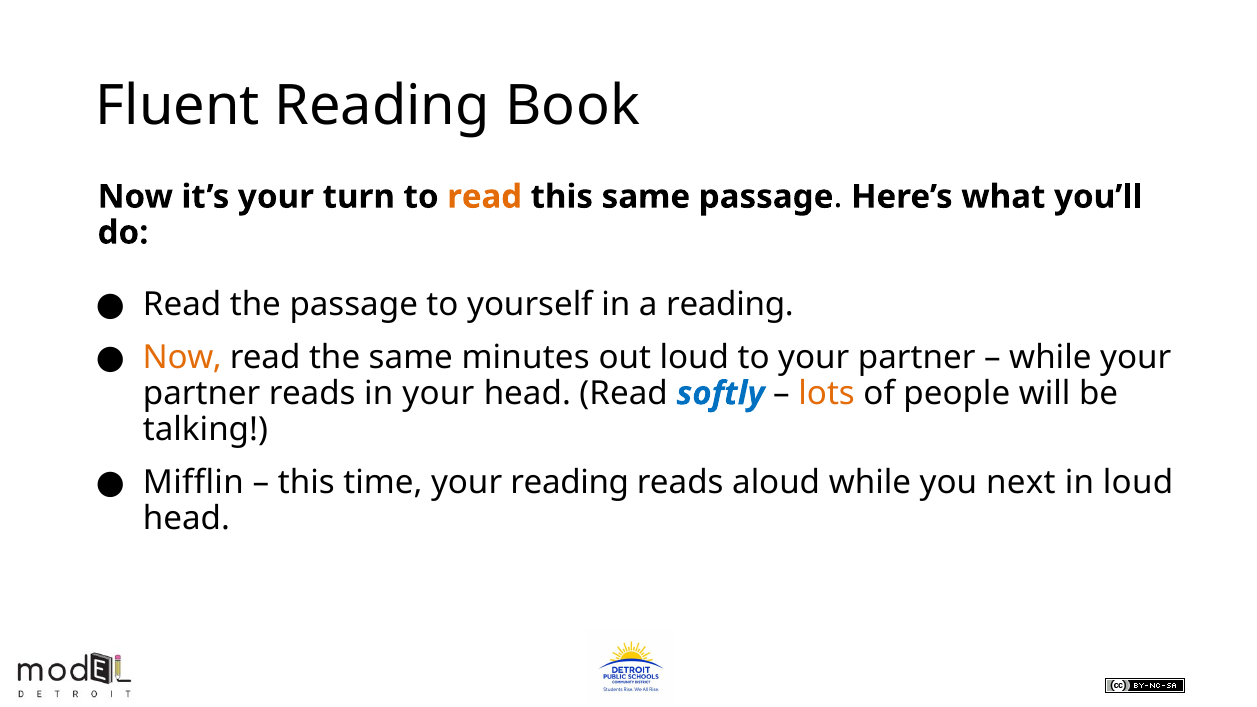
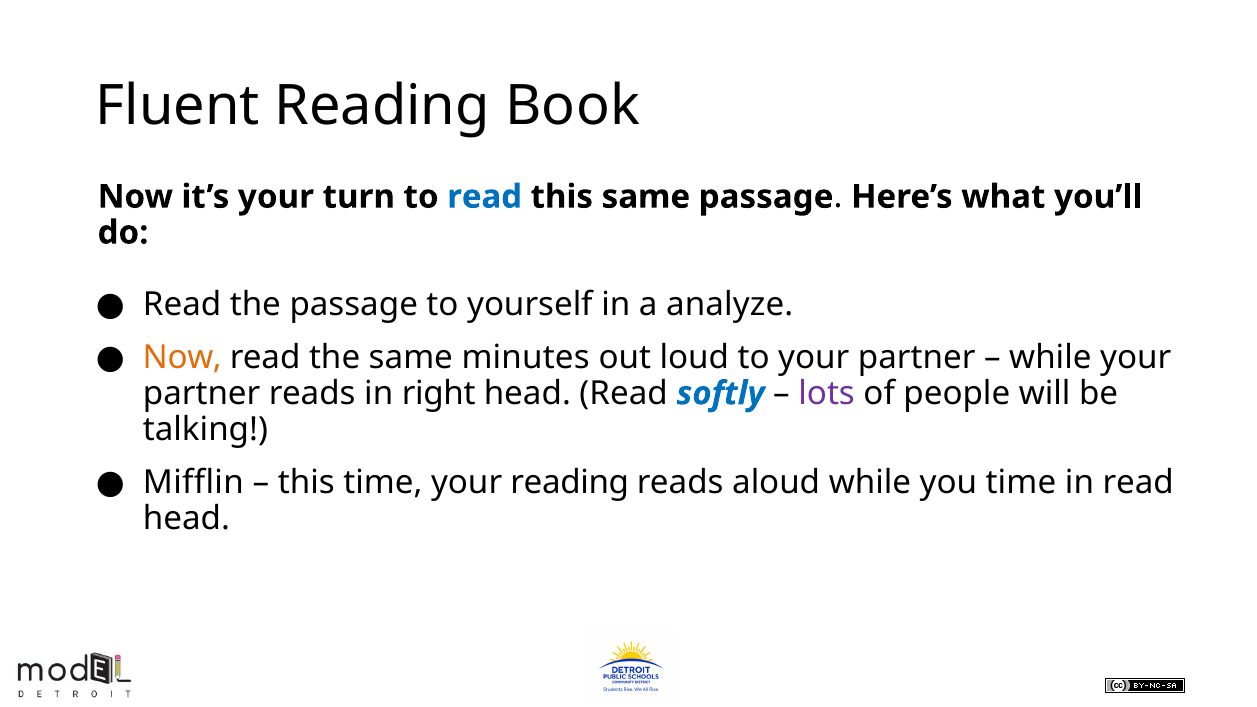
read at (485, 197) colour: orange -> blue
a reading: reading -> analyze
in your: your -> right
lots colour: orange -> purple
you next: next -> time
in loud: loud -> read
